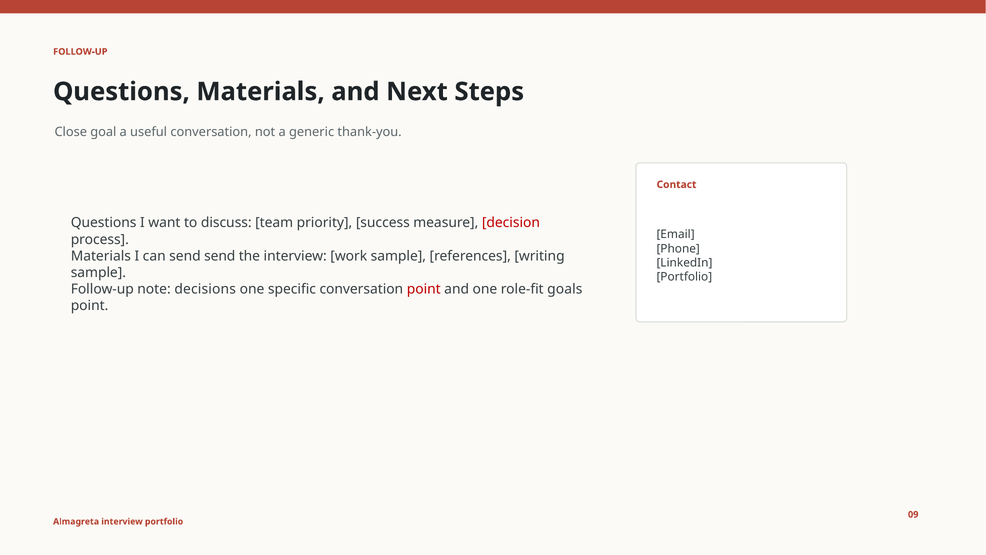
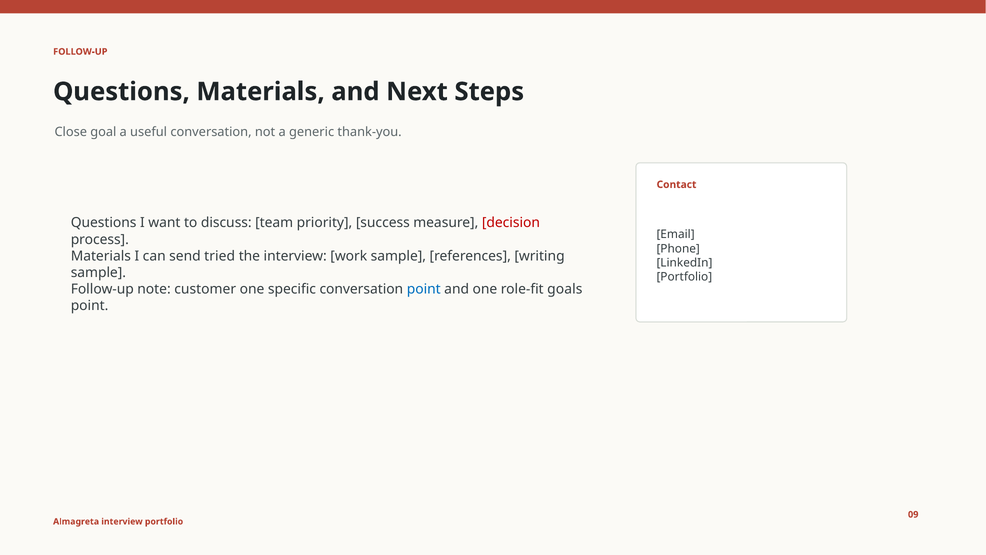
send send: send -> tried
decisions: decisions -> customer
point at (424, 289) colour: red -> blue
